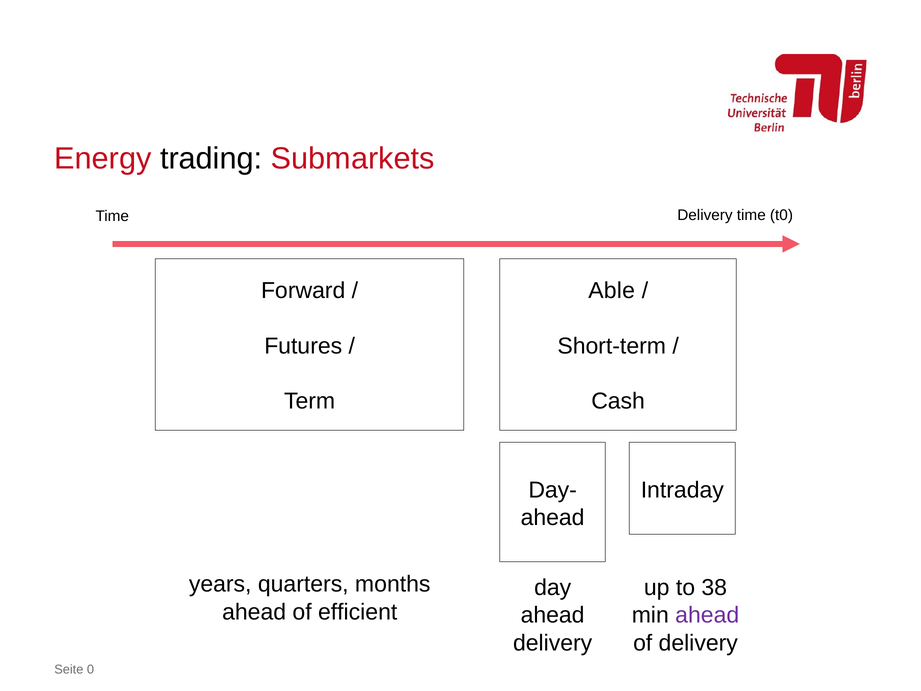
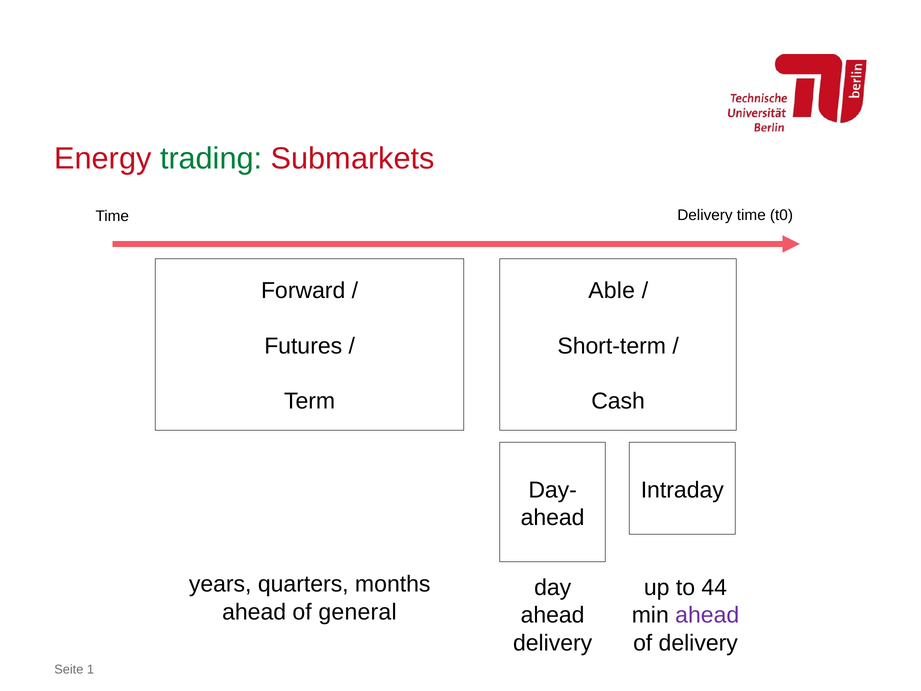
trading colour: black -> green
38: 38 -> 44
efficient: efficient -> general
0: 0 -> 1
